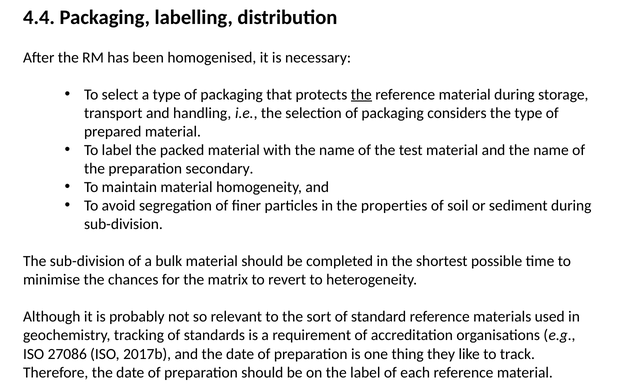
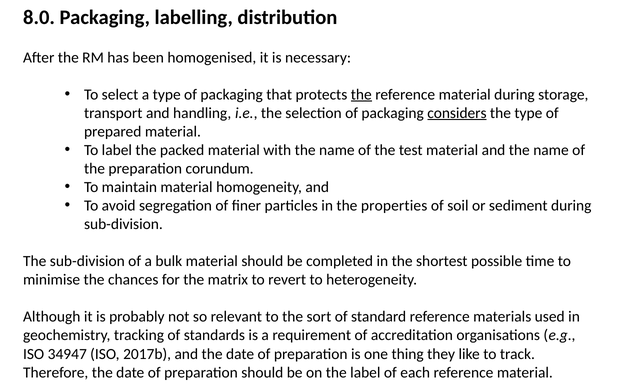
4.4: 4.4 -> 8.0
considers underline: none -> present
secondary: secondary -> corundum
27086: 27086 -> 34947
